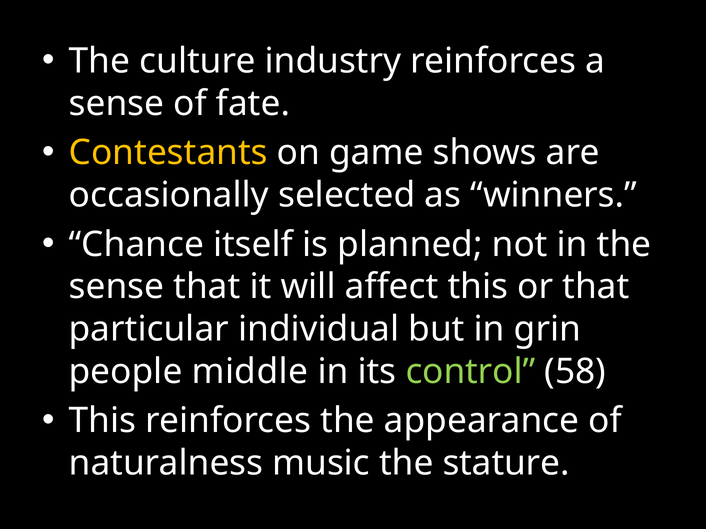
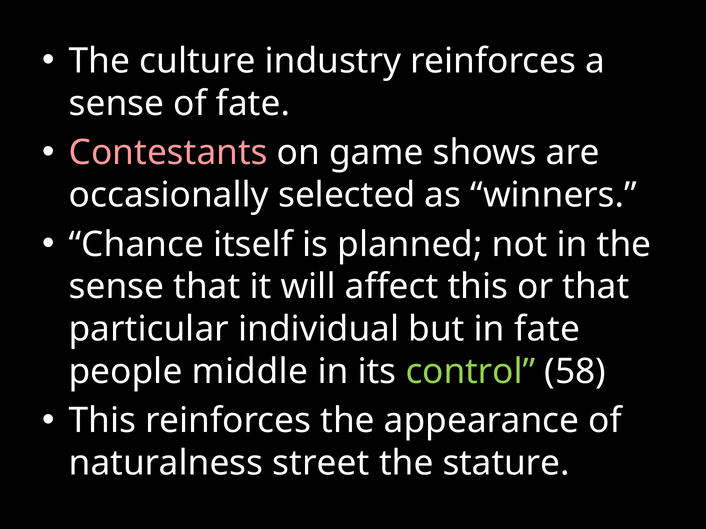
Contestants colour: yellow -> pink
in grin: grin -> fate
music: music -> street
